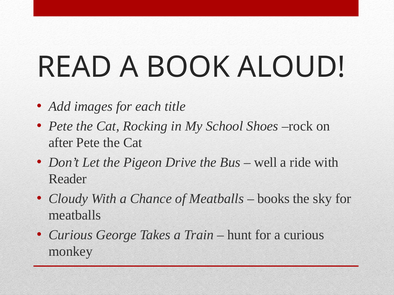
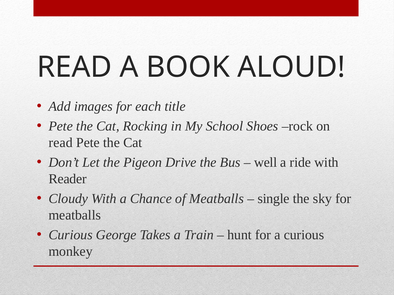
after at (61, 143): after -> read
books: books -> single
